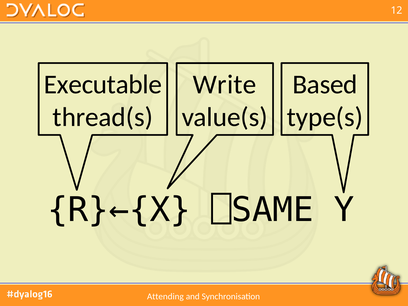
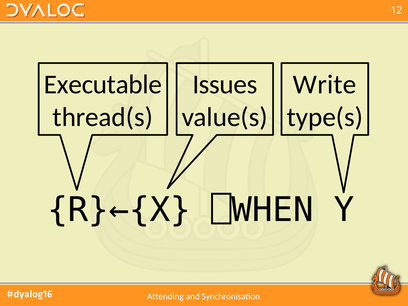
Write: Write -> Issues
Based: Based -> Write
⎕SAME: ⎕SAME -> ⎕WHEN
